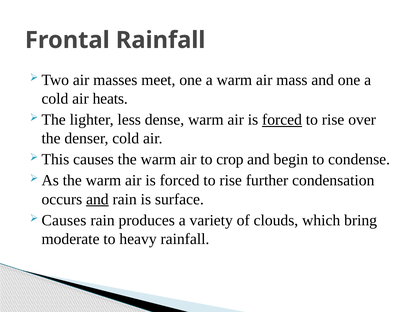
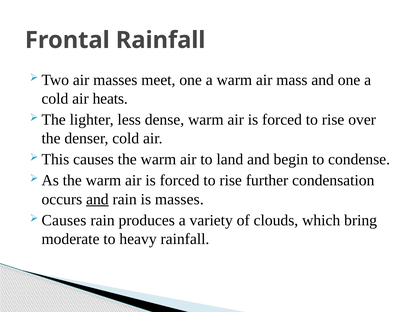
forced at (282, 120) underline: present -> none
crop: crop -> land
is surface: surface -> masses
